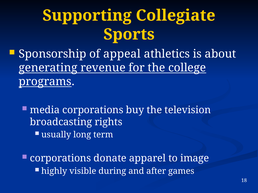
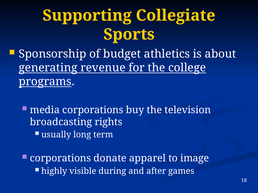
appeal: appeal -> budget
